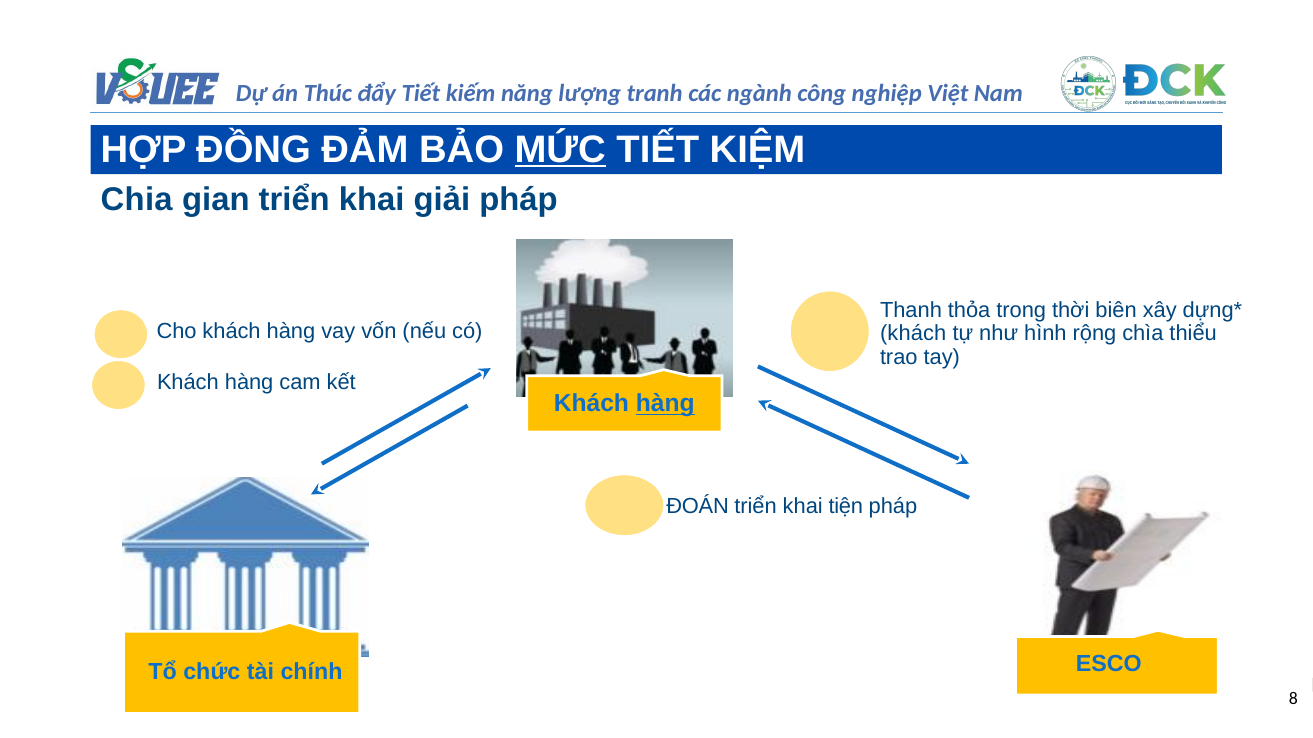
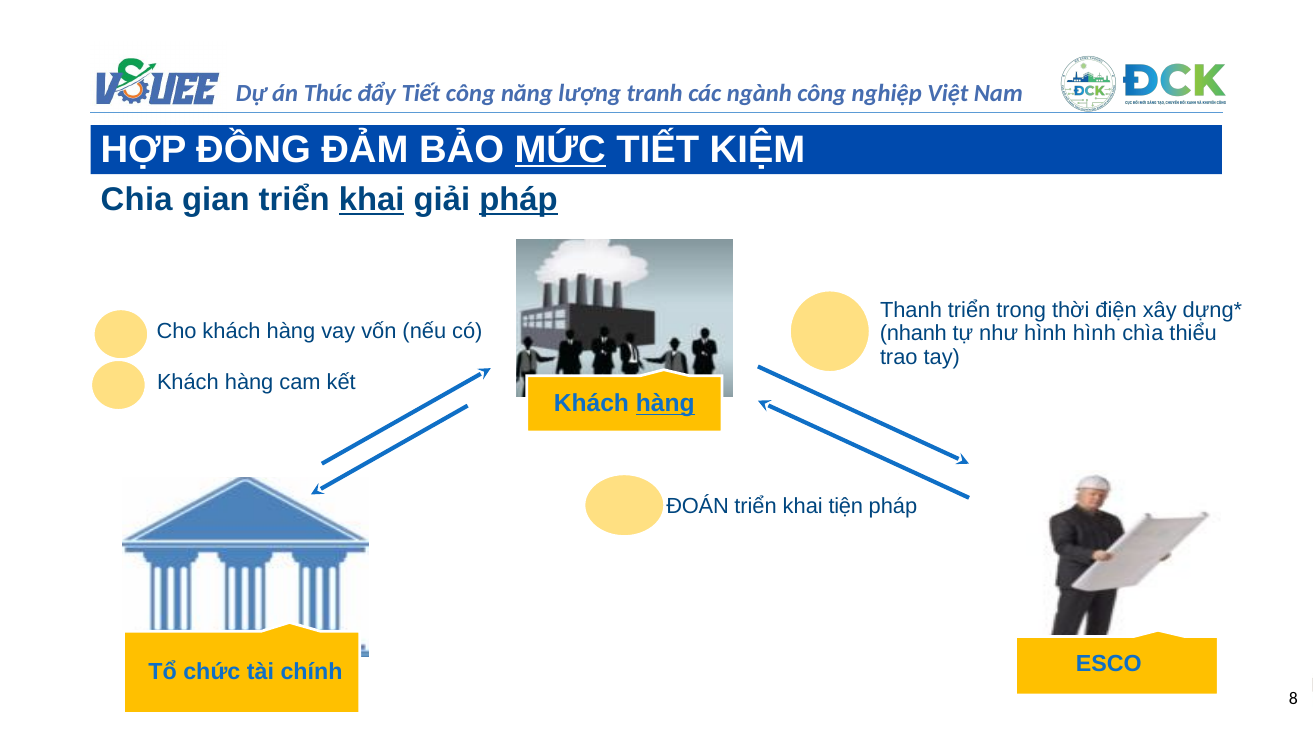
Tiết kiếm: kiếm -> công
khai at (372, 200) underline: none -> present
pháp at (518, 200) underline: none -> present
Thanh thỏa: thỏa -> triển
biên: biên -> điện
khách at (913, 334): khách -> nhanh
hình rộng: rộng -> hình
